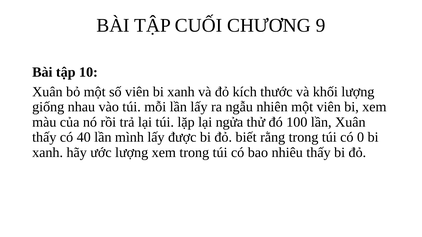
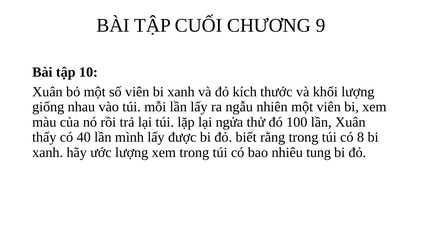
0: 0 -> 8
nhiêu thấy: thấy -> tung
